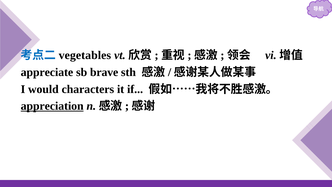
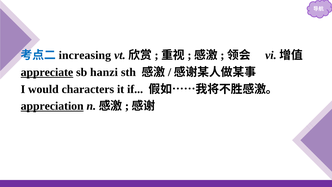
vegetables: vegetables -> increasing
appreciate underline: none -> present
brave: brave -> hanzi
